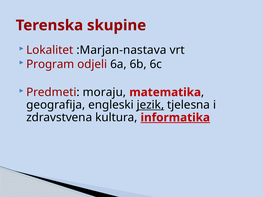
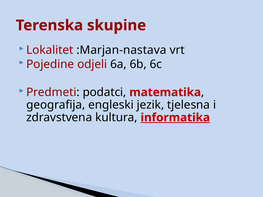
Program: Program -> Pojedine
moraju: moraju -> podatci
jezik underline: present -> none
